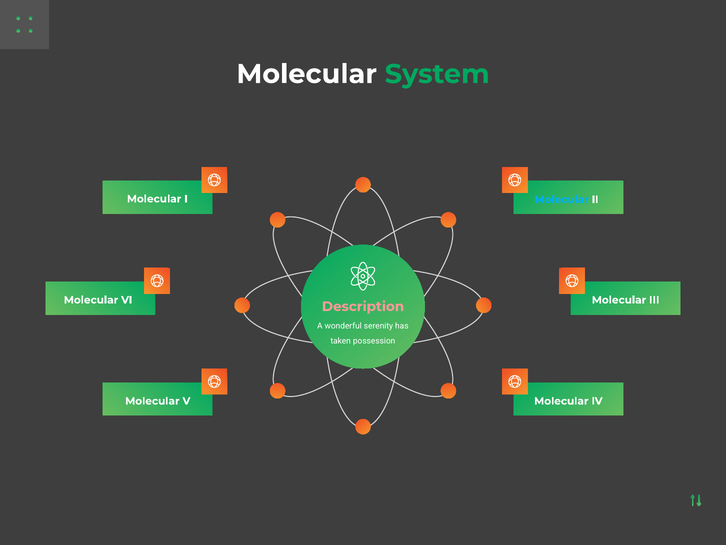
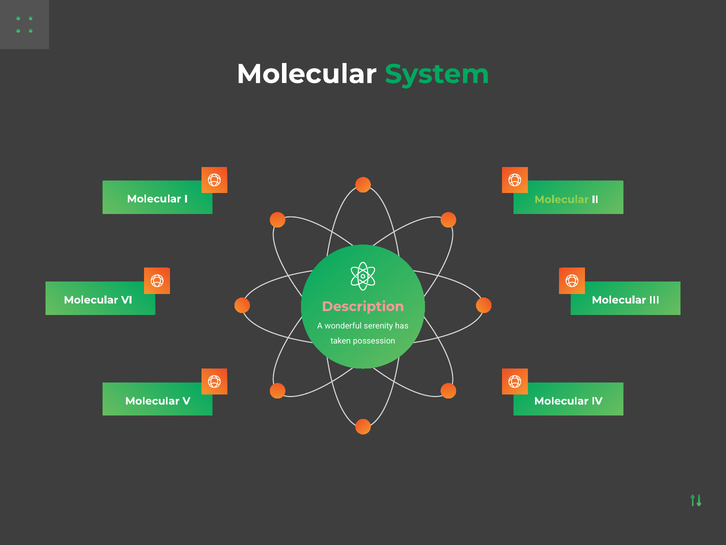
Molecular at (562, 199) colour: light blue -> light green
